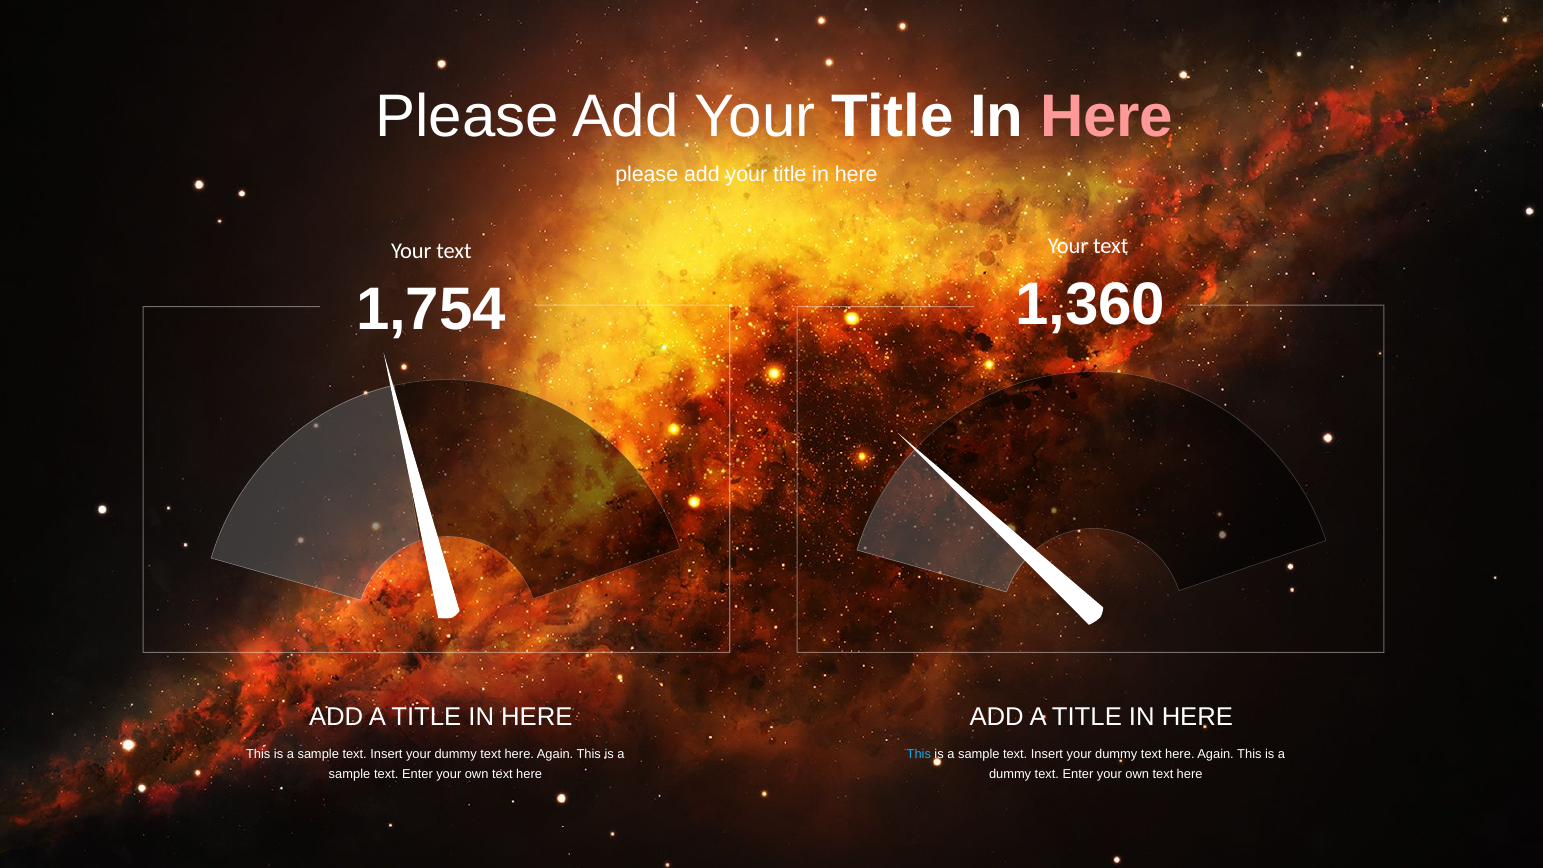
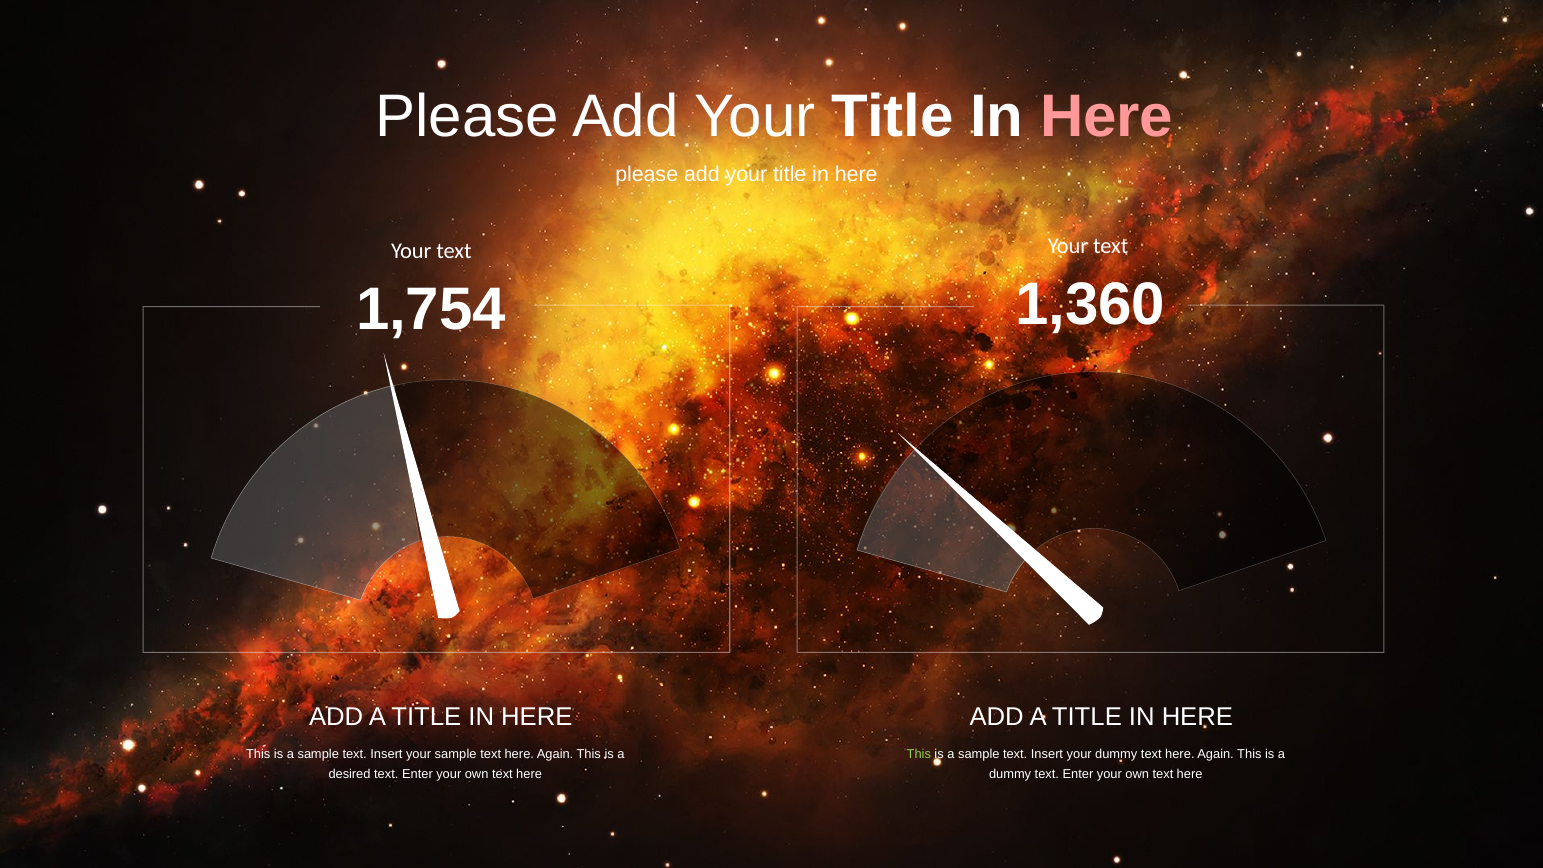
dummy at (456, 755): dummy -> sample
This at (919, 755) colour: light blue -> light green
sample at (349, 774): sample -> desired
